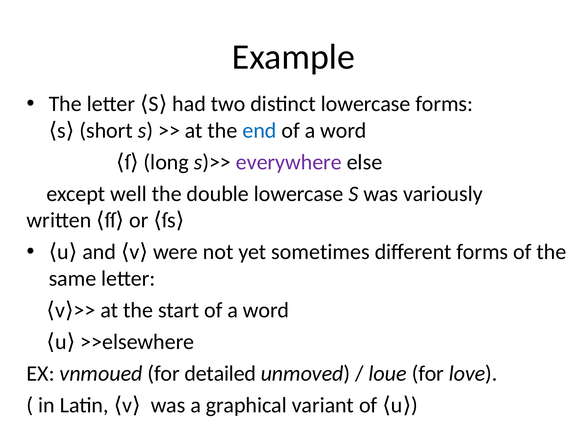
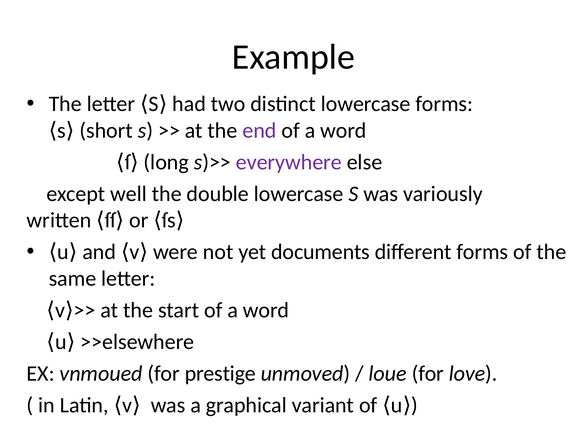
end colour: blue -> purple
sometimes: sometimes -> documents
detailed: detailed -> prestige
